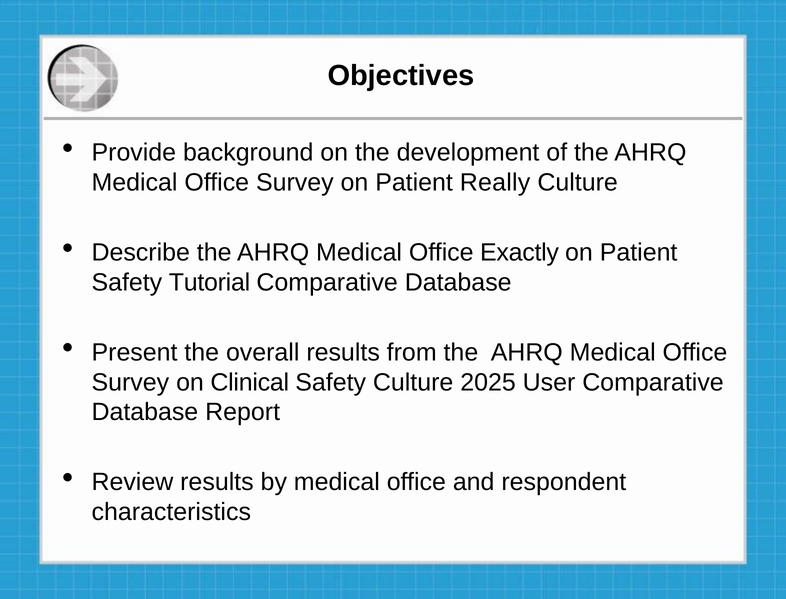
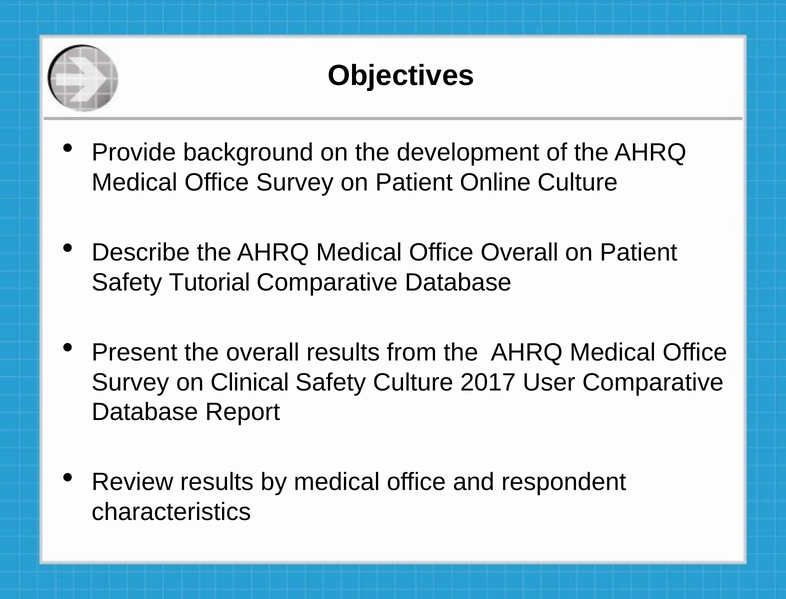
Really: Really -> Online
Office Exactly: Exactly -> Overall
2025: 2025 -> 2017
